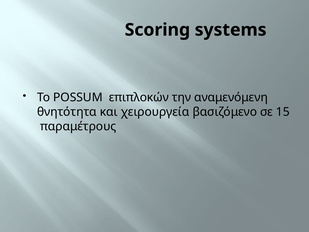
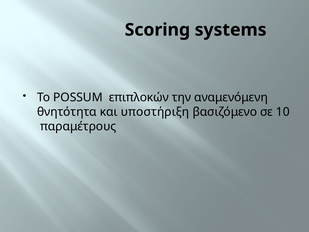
χειρουργεία: χειρουργεία -> υποστήριξη
15: 15 -> 10
